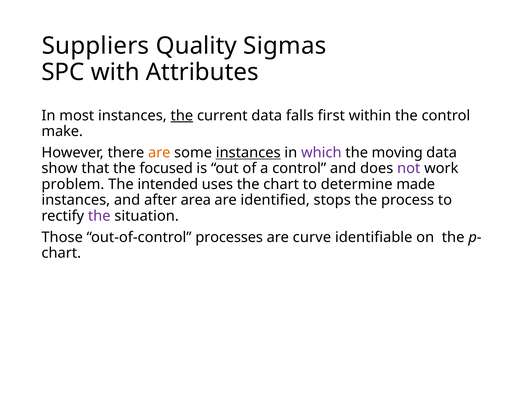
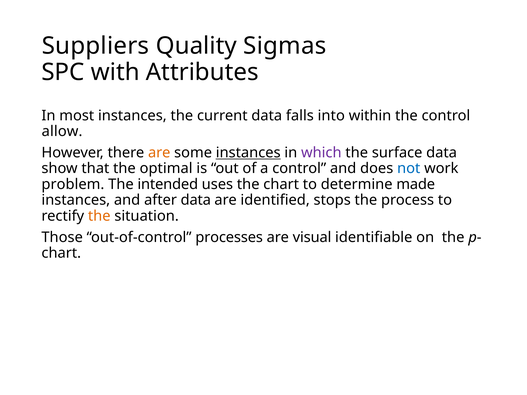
the at (182, 116) underline: present -> none
first: first -> into
make: make -> allow
moving: moving -> surface
focused: focused -> optimal
not colour: purple -> blue
after area: area -> data
the at (99, 216) colour: purple -> orange
curve: curve -> visual
